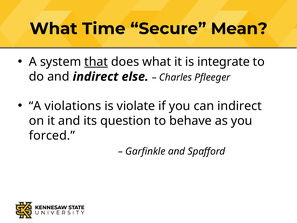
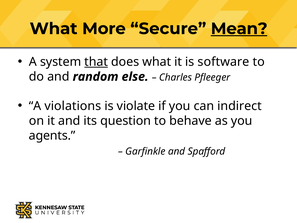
Time: Time -> More
Mean underline: none -> present
integrate: integrate -> software
and indirect: indirect -> random
forced: forced -> agents
